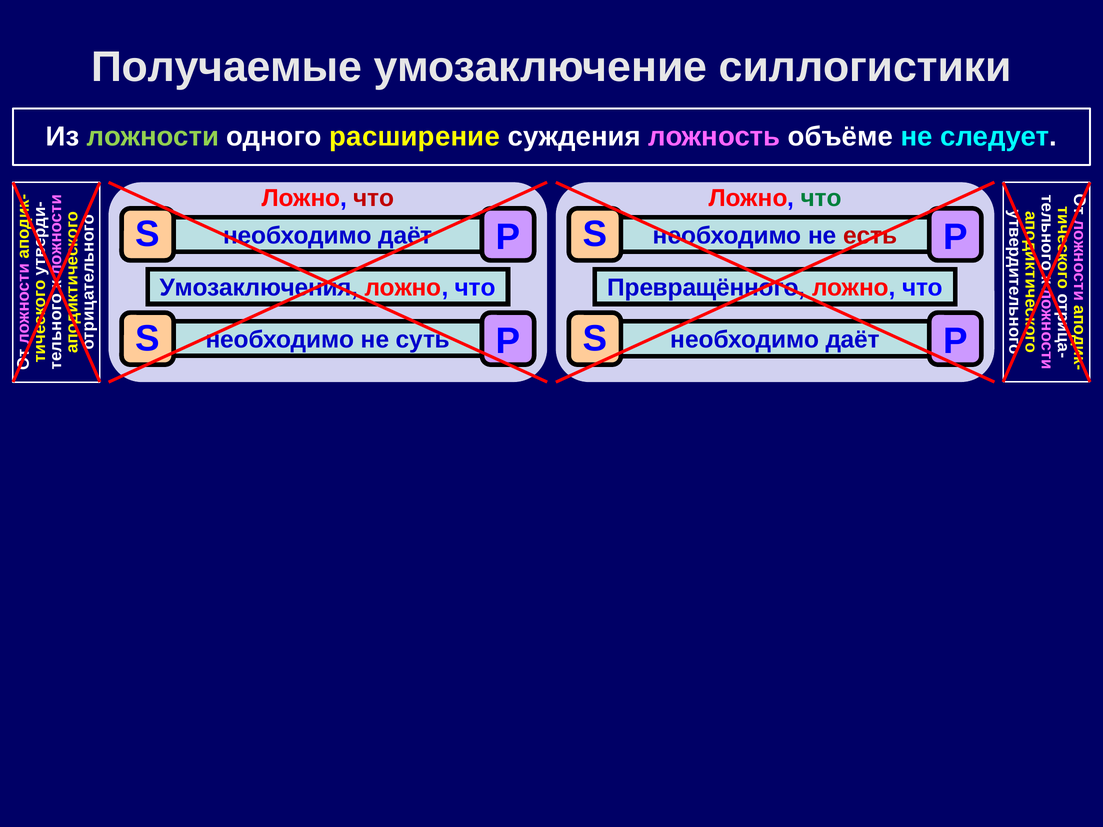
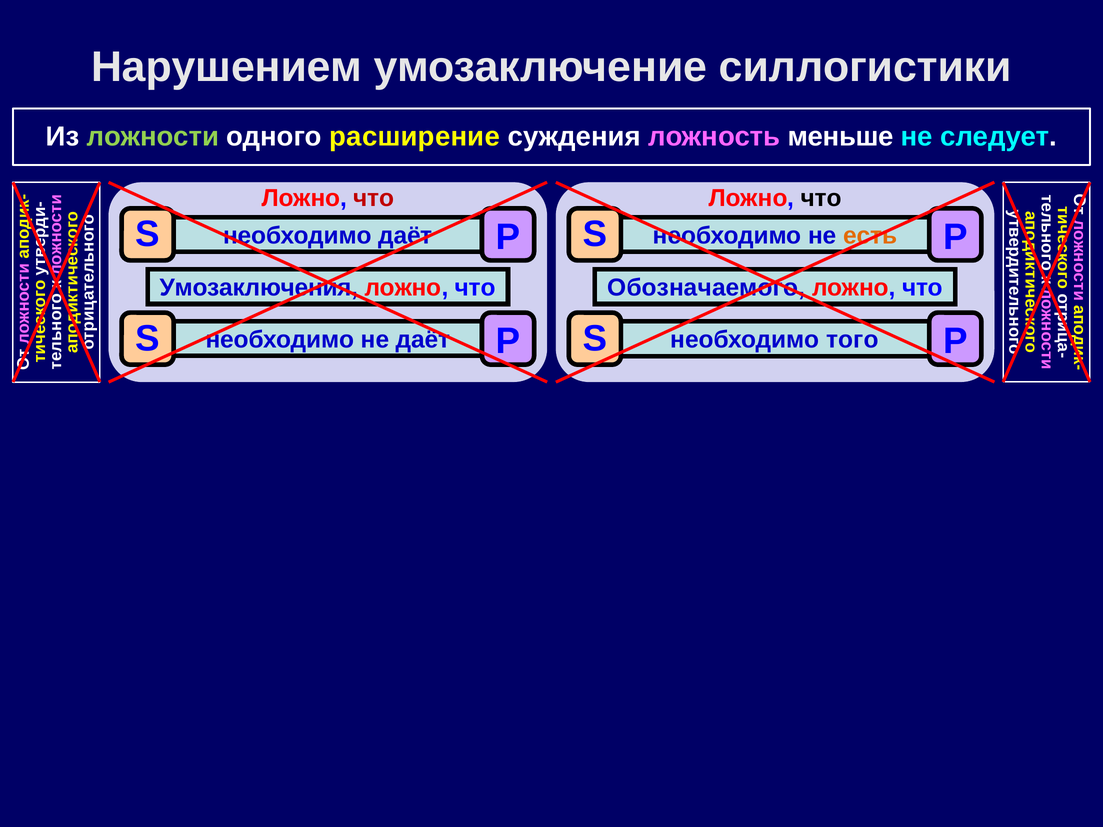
Получаемые: Получаемые -> Нарушением
объёме: объёме -> меньше
что at (821, 198) colour: green -> black
есть colour: red -> orange
Превращённого: Превращённого -> Обозначаемого
не суть: суть -> даёт
даёт at (853, 340): даёт -> того
